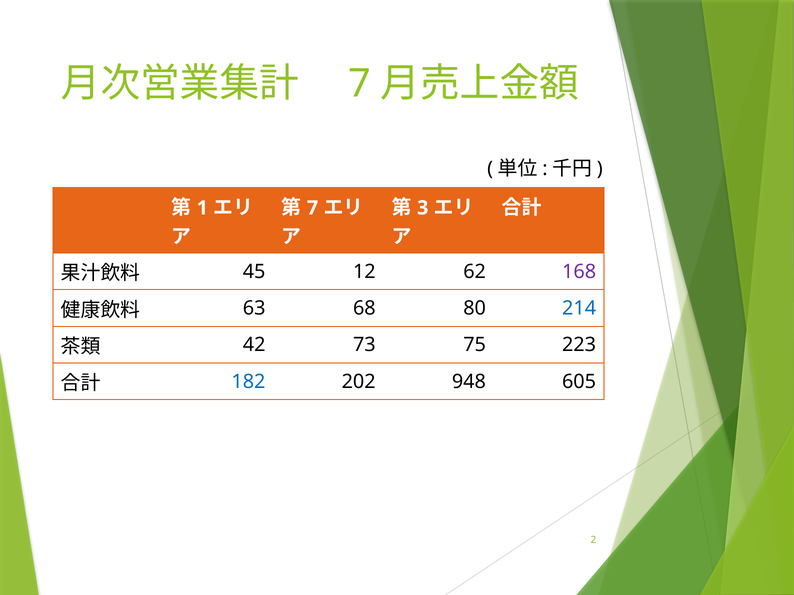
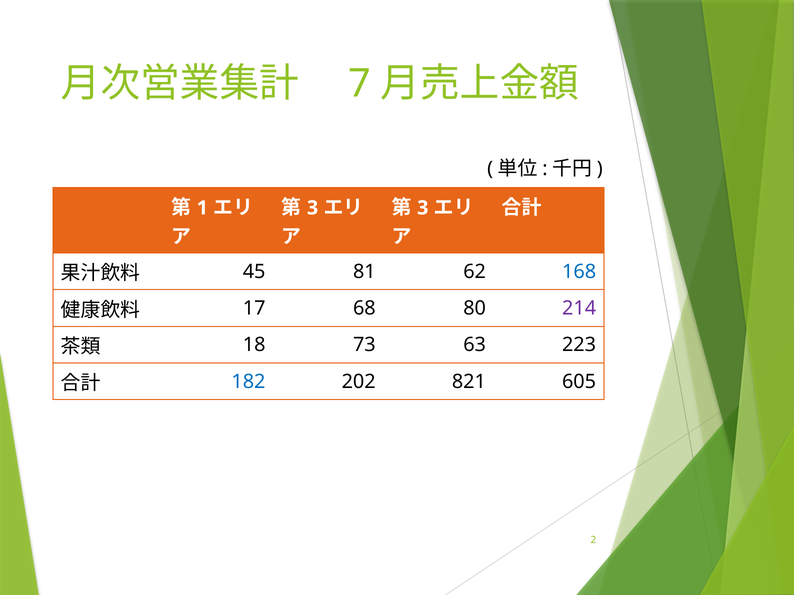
7 at (313, 208): 7 -> 3
12: 12 -> 81
168 colour: purple -> blue
63: 63 -> 17
214 colour: blue -> purple
42: 42 -> 18
75: 75 -> 63
948: 948 -> 821
